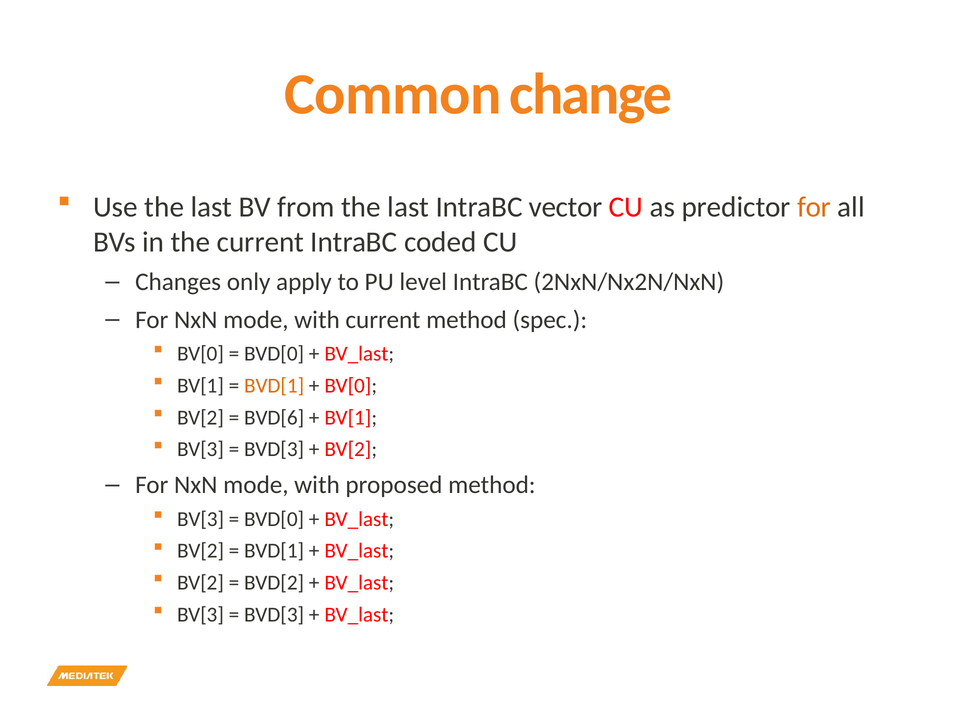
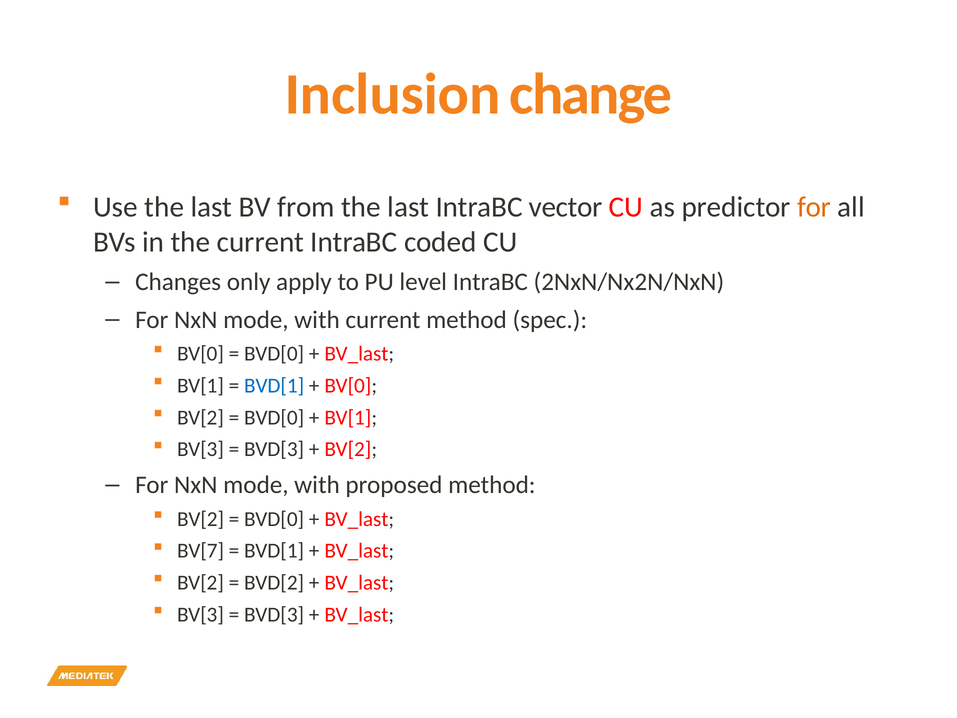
Common: Common -> Inclusion
BVD[1 at (274, 385) colour: orange -> blue
BVD[6 at (274, 417): BVD[6 -> BVD[0
BV[3 at (201, 519): BV[3 -> BV[2
BV[2 at (201, 551): BV[2 -> BV[7
